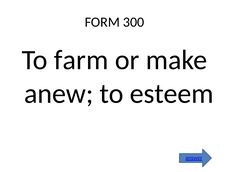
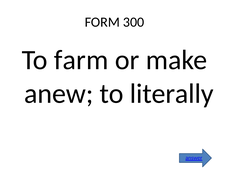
esteem: esteem -> literally
